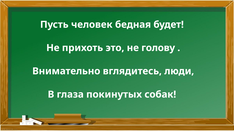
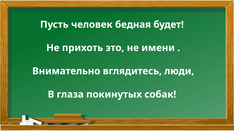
голову: голову -> имени
